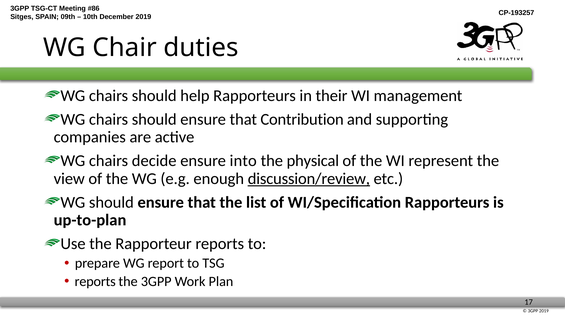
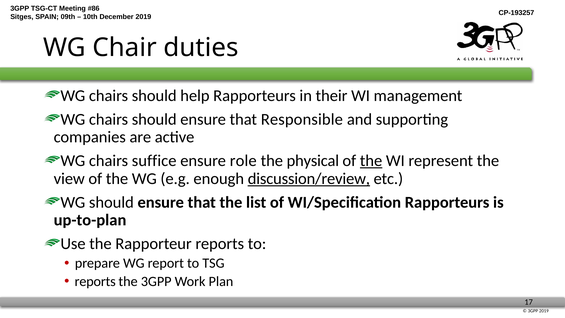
Contribution: Contribution -> Responsible
decide: decide -> suffice
into: into -> role
the at (371, 161) underline: none -> present
